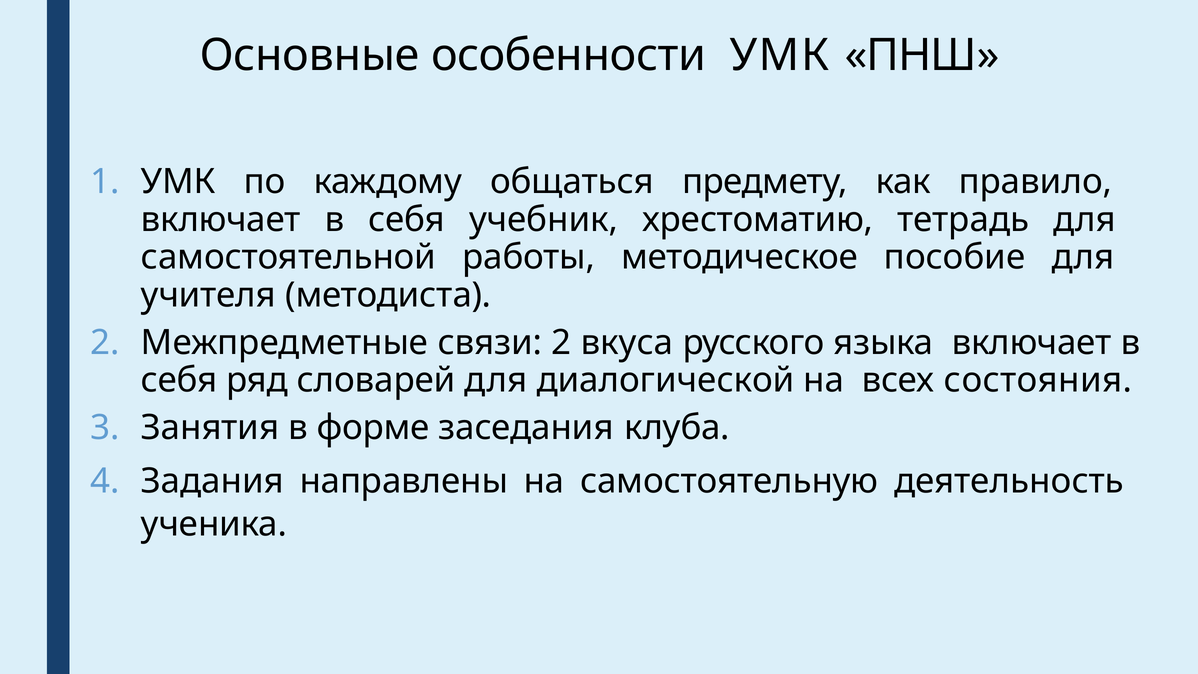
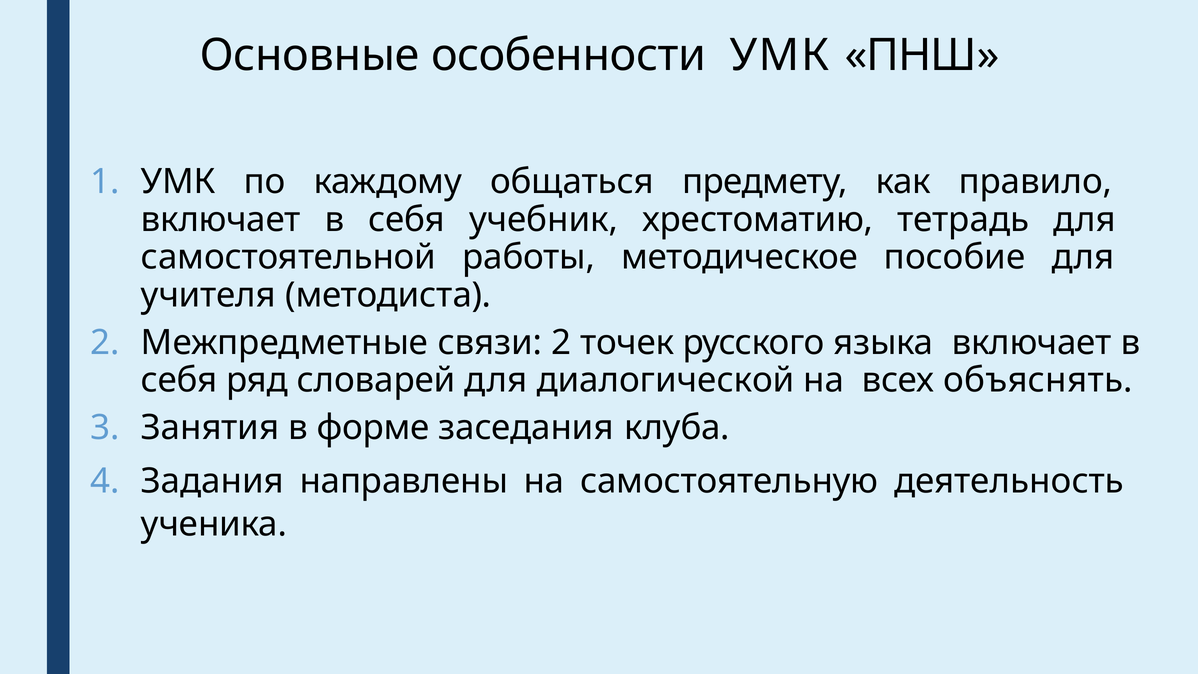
вкуса: вкуса -> точек
состояния: состояния -> объяснять
